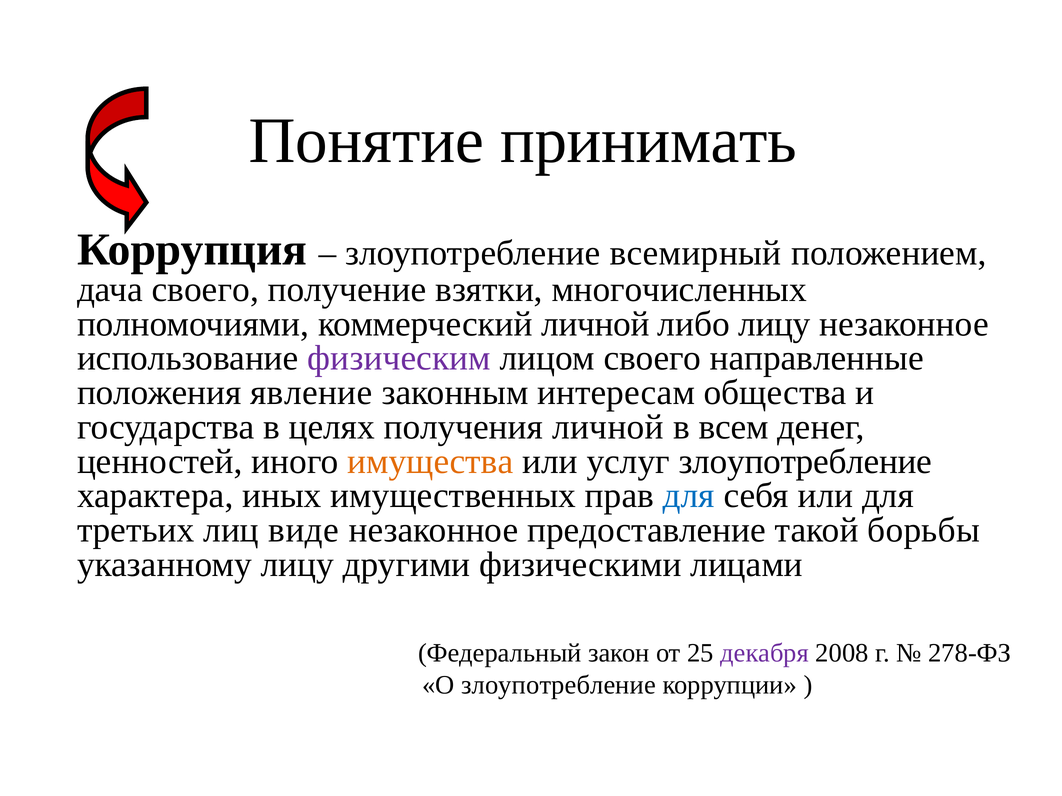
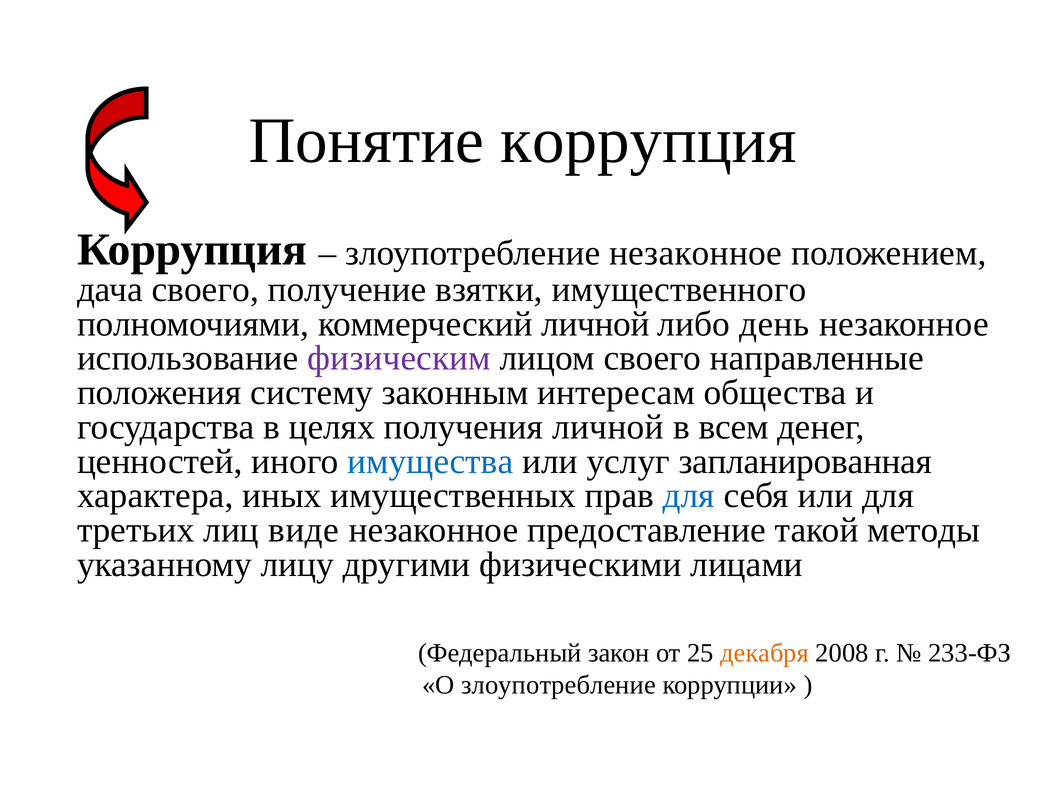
Понятие принимать: принимать -> коррупция
злоупотребление всемирный: всемирный -> незаконное
многочисленных: многочисленных -> имущественного
либо лицу: лицу -> день
явление: явление -> систему
имущества colour: orange -> blue
услуг злоупотребление: злоупотребление -> запланированная
борьбы: борьбы -> методы
декабря colour: purple -> orange
278-ФЗ: 278-ФЗ -> 233-ФЗ
